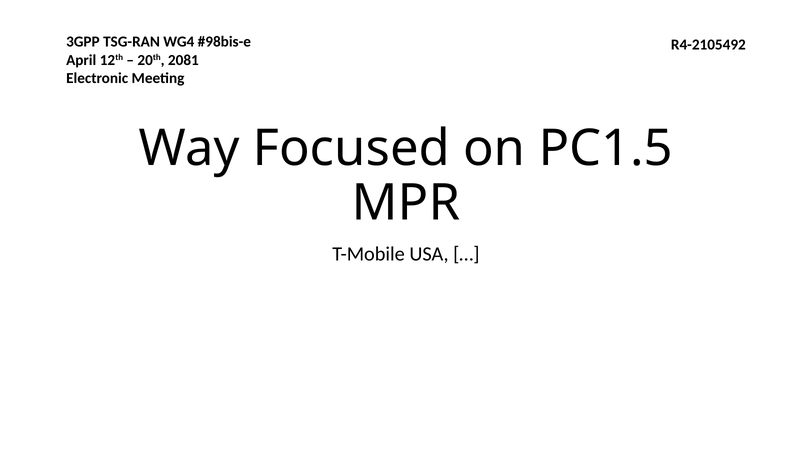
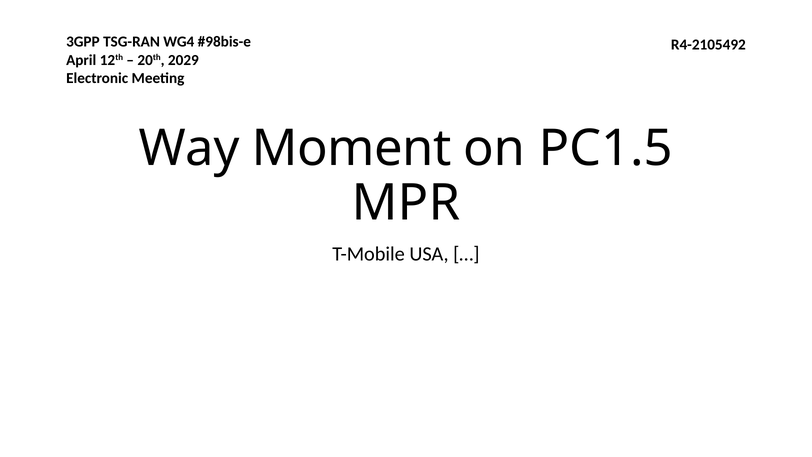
2081: 2081 -> 2029
Focused: Focused -> Moment
